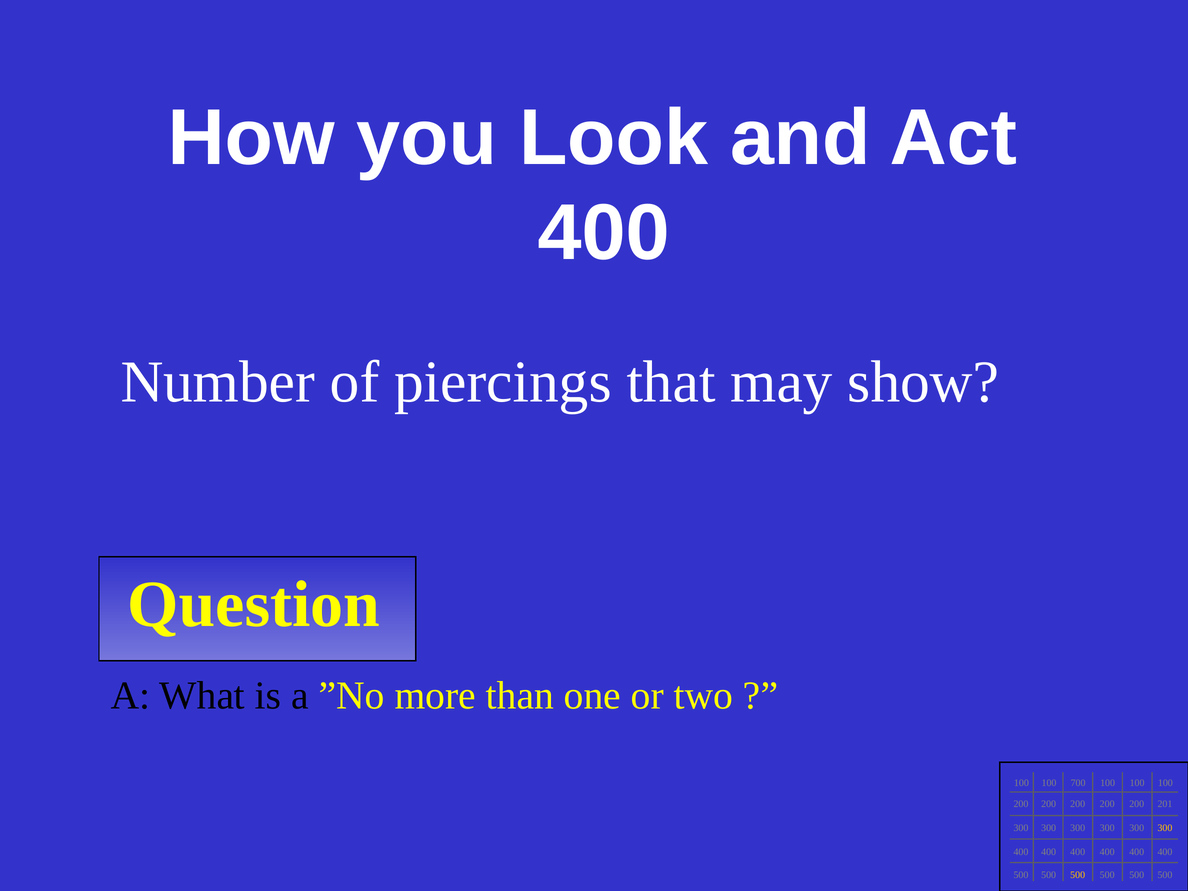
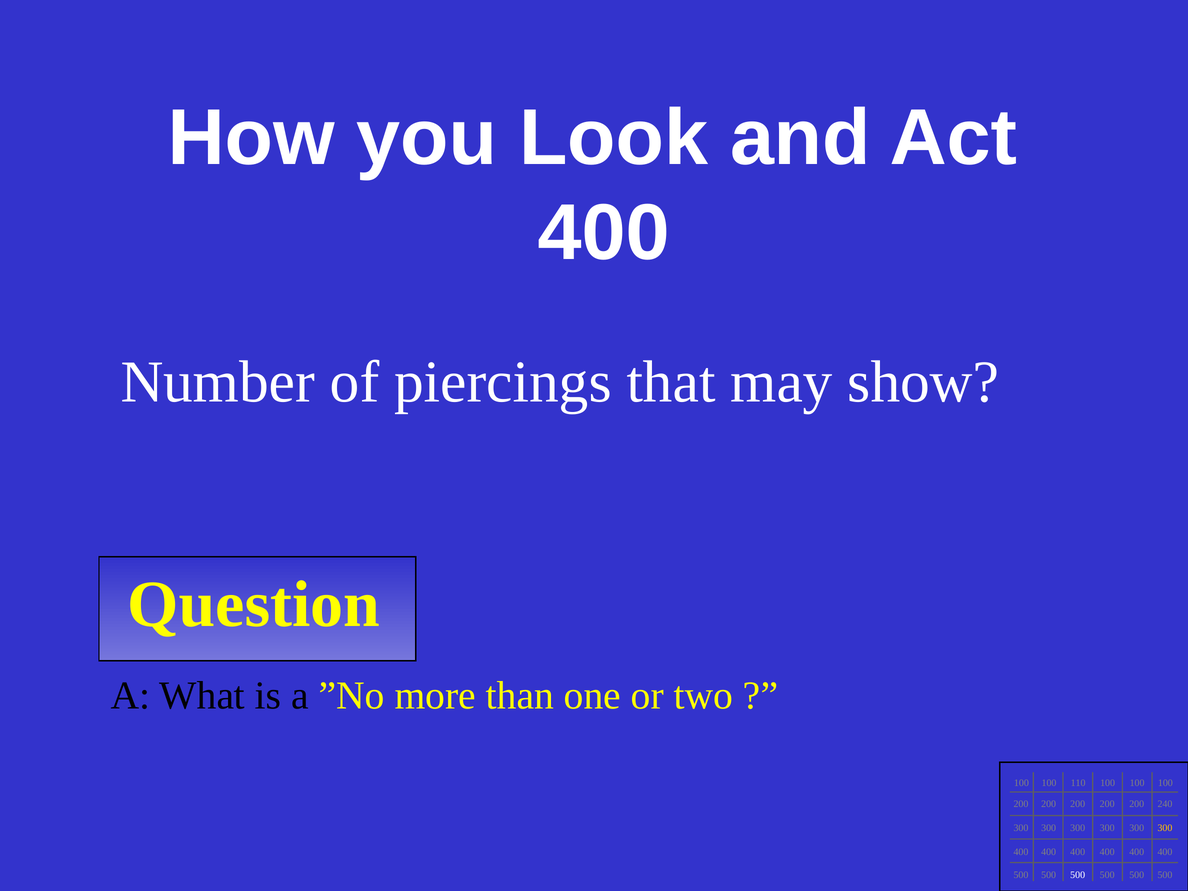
700: 700 -> 110
201: 201 -> 240
500 at (1078, 875) colour: yellow -> white
